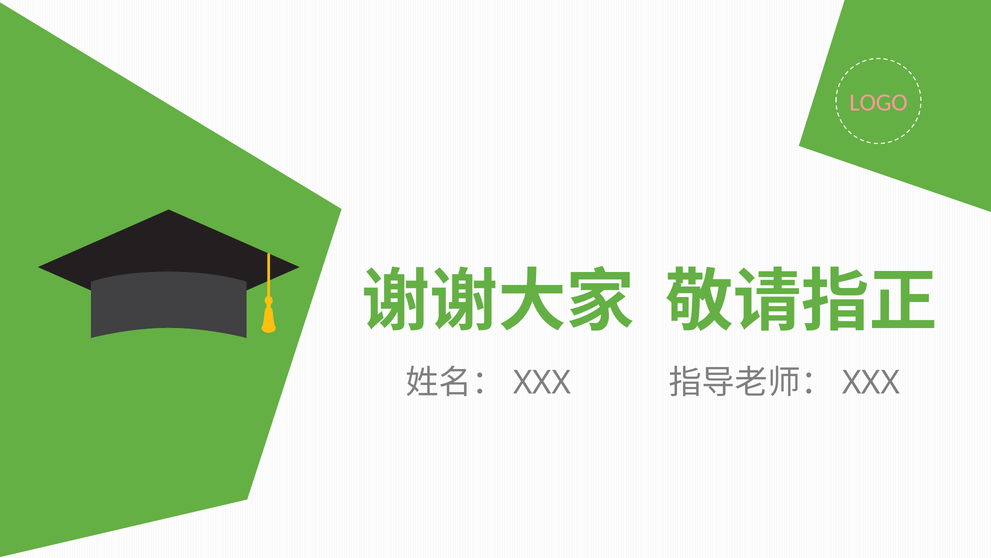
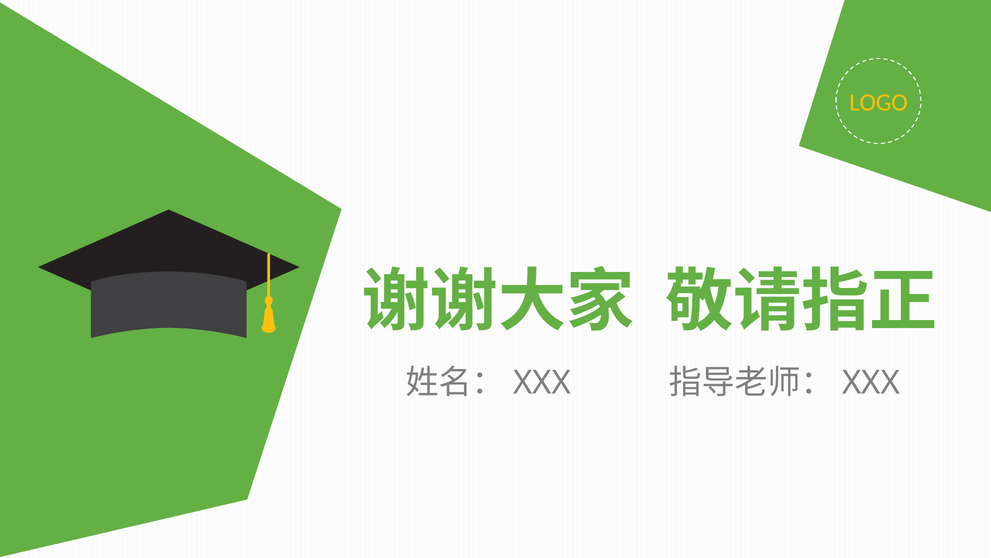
LOGO colour: pink -> yellow
